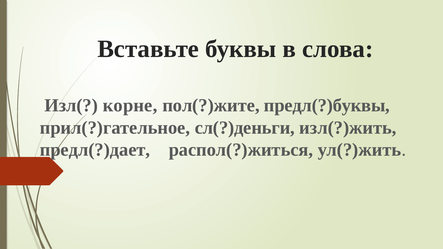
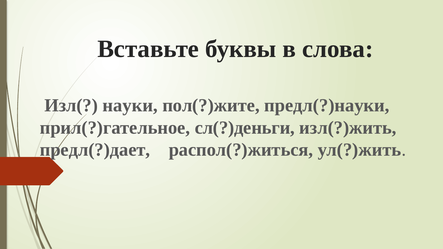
корне: корне -> науки
предл(?)буквы: предл(?)буквы -> предл(?)науки
